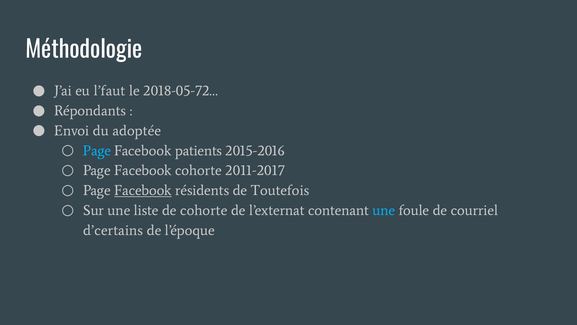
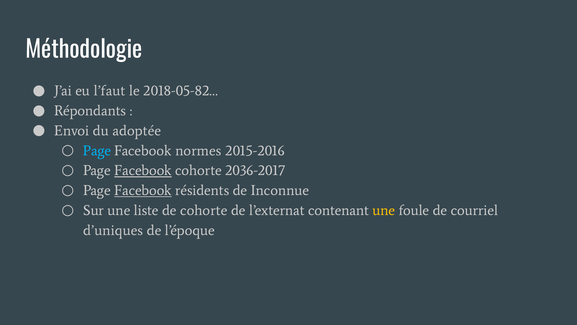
2018-05-72…: 2018-05-72… -> 2018-05-82…
patients: patients -> normes
Facebook at (143, 170) underline: none -> present
2011-2017: 2011-2017 -> 2036-2017
Toutefois: Toutefois -> Inconnue
une at (384, 210) colour: light blue -> yellow
d’certains: d’certains -> d’uniques
